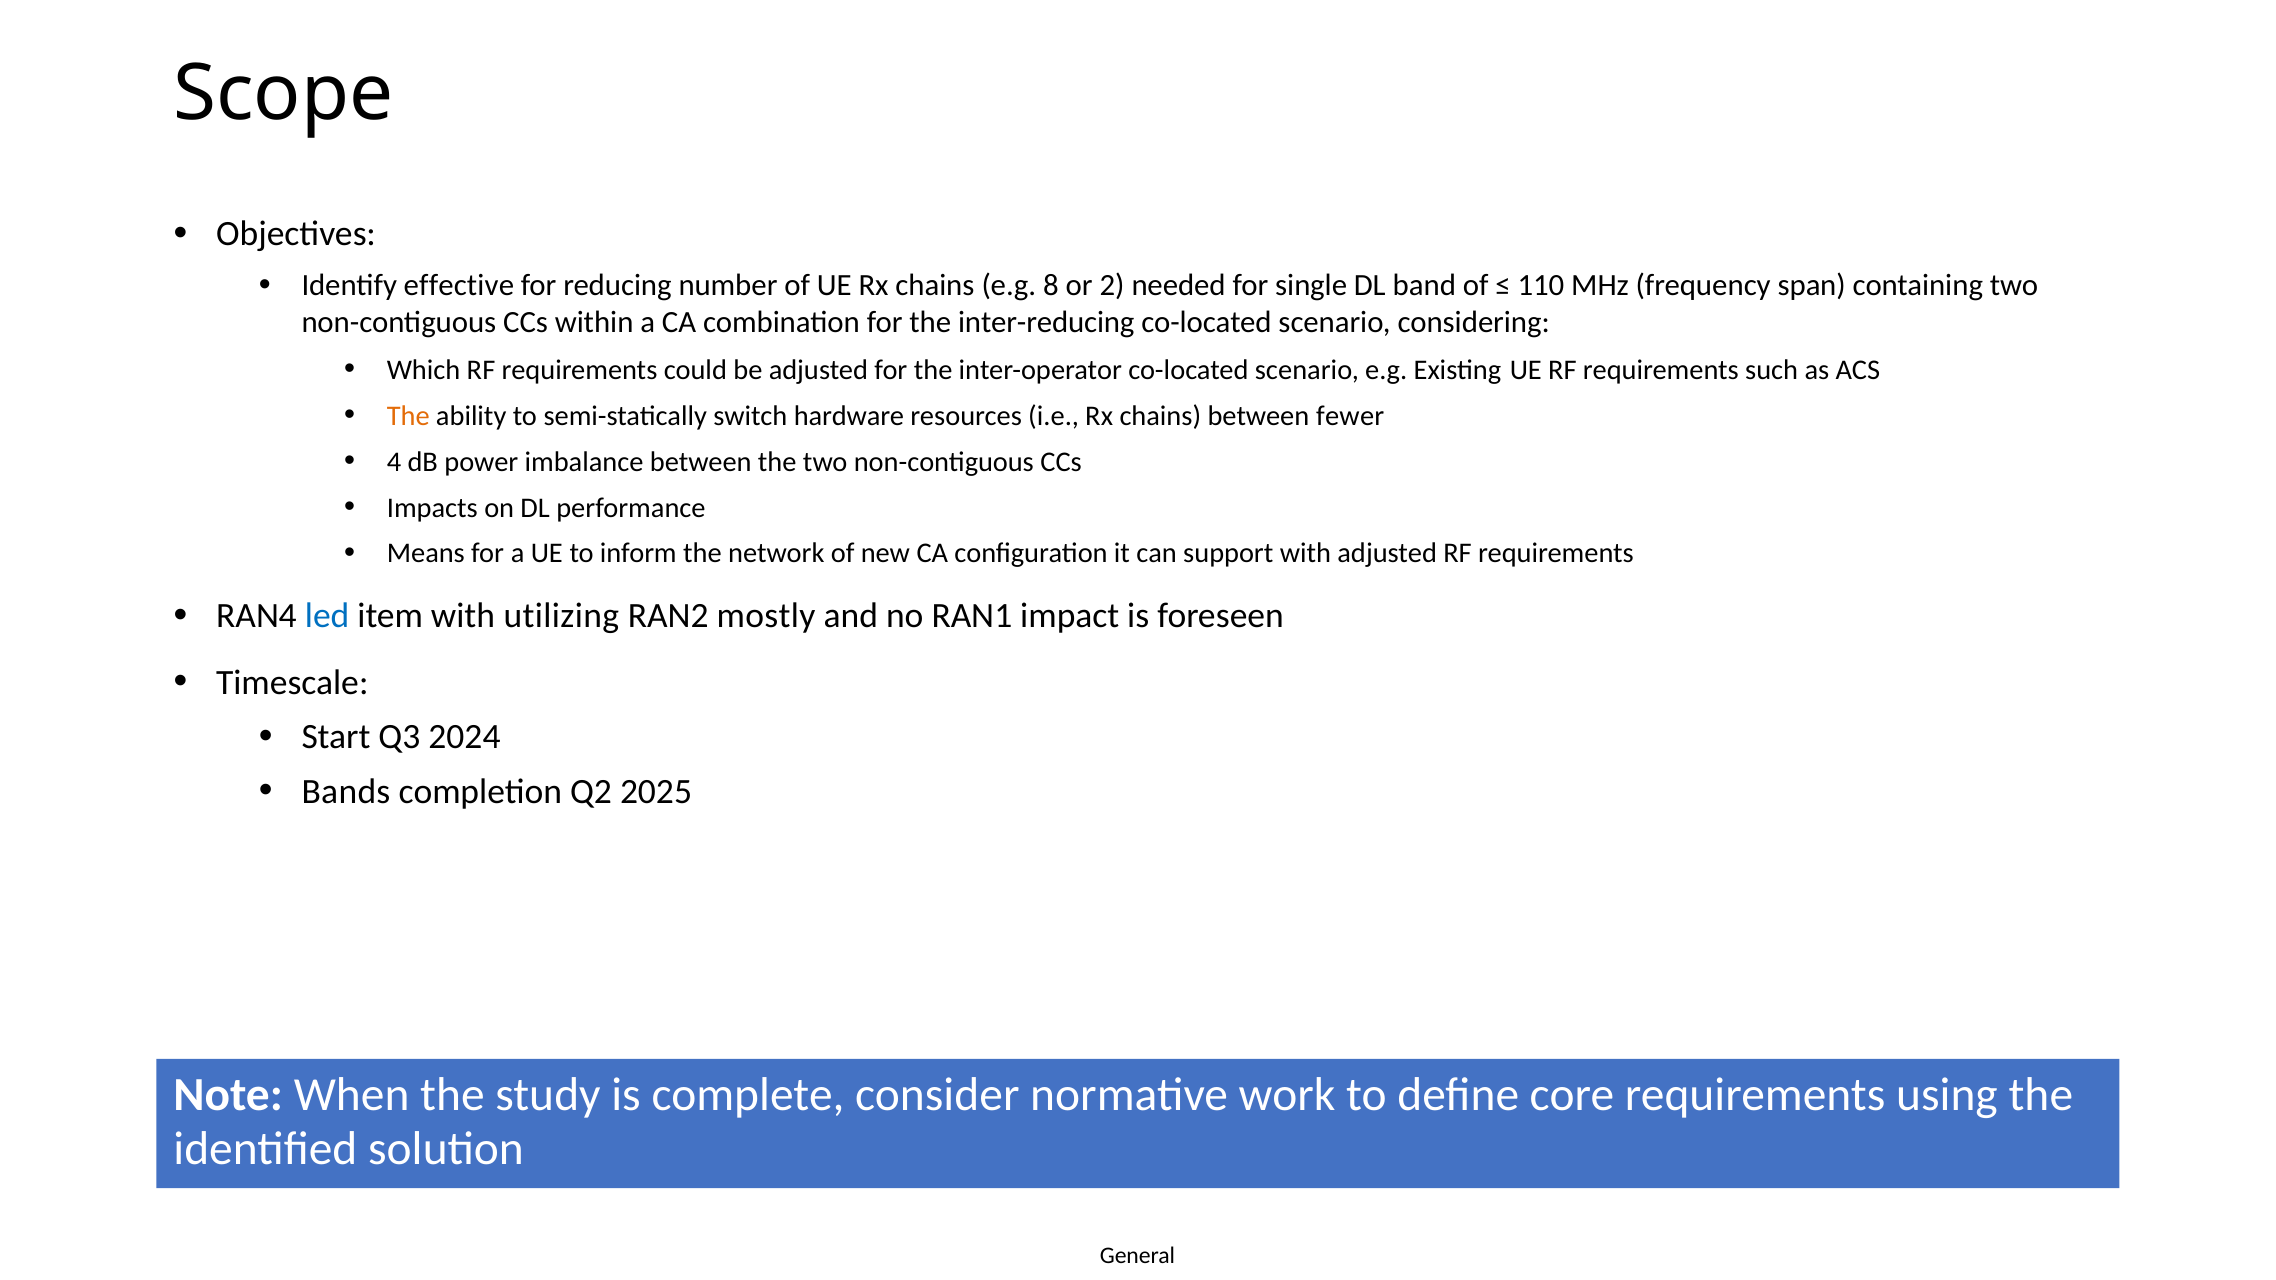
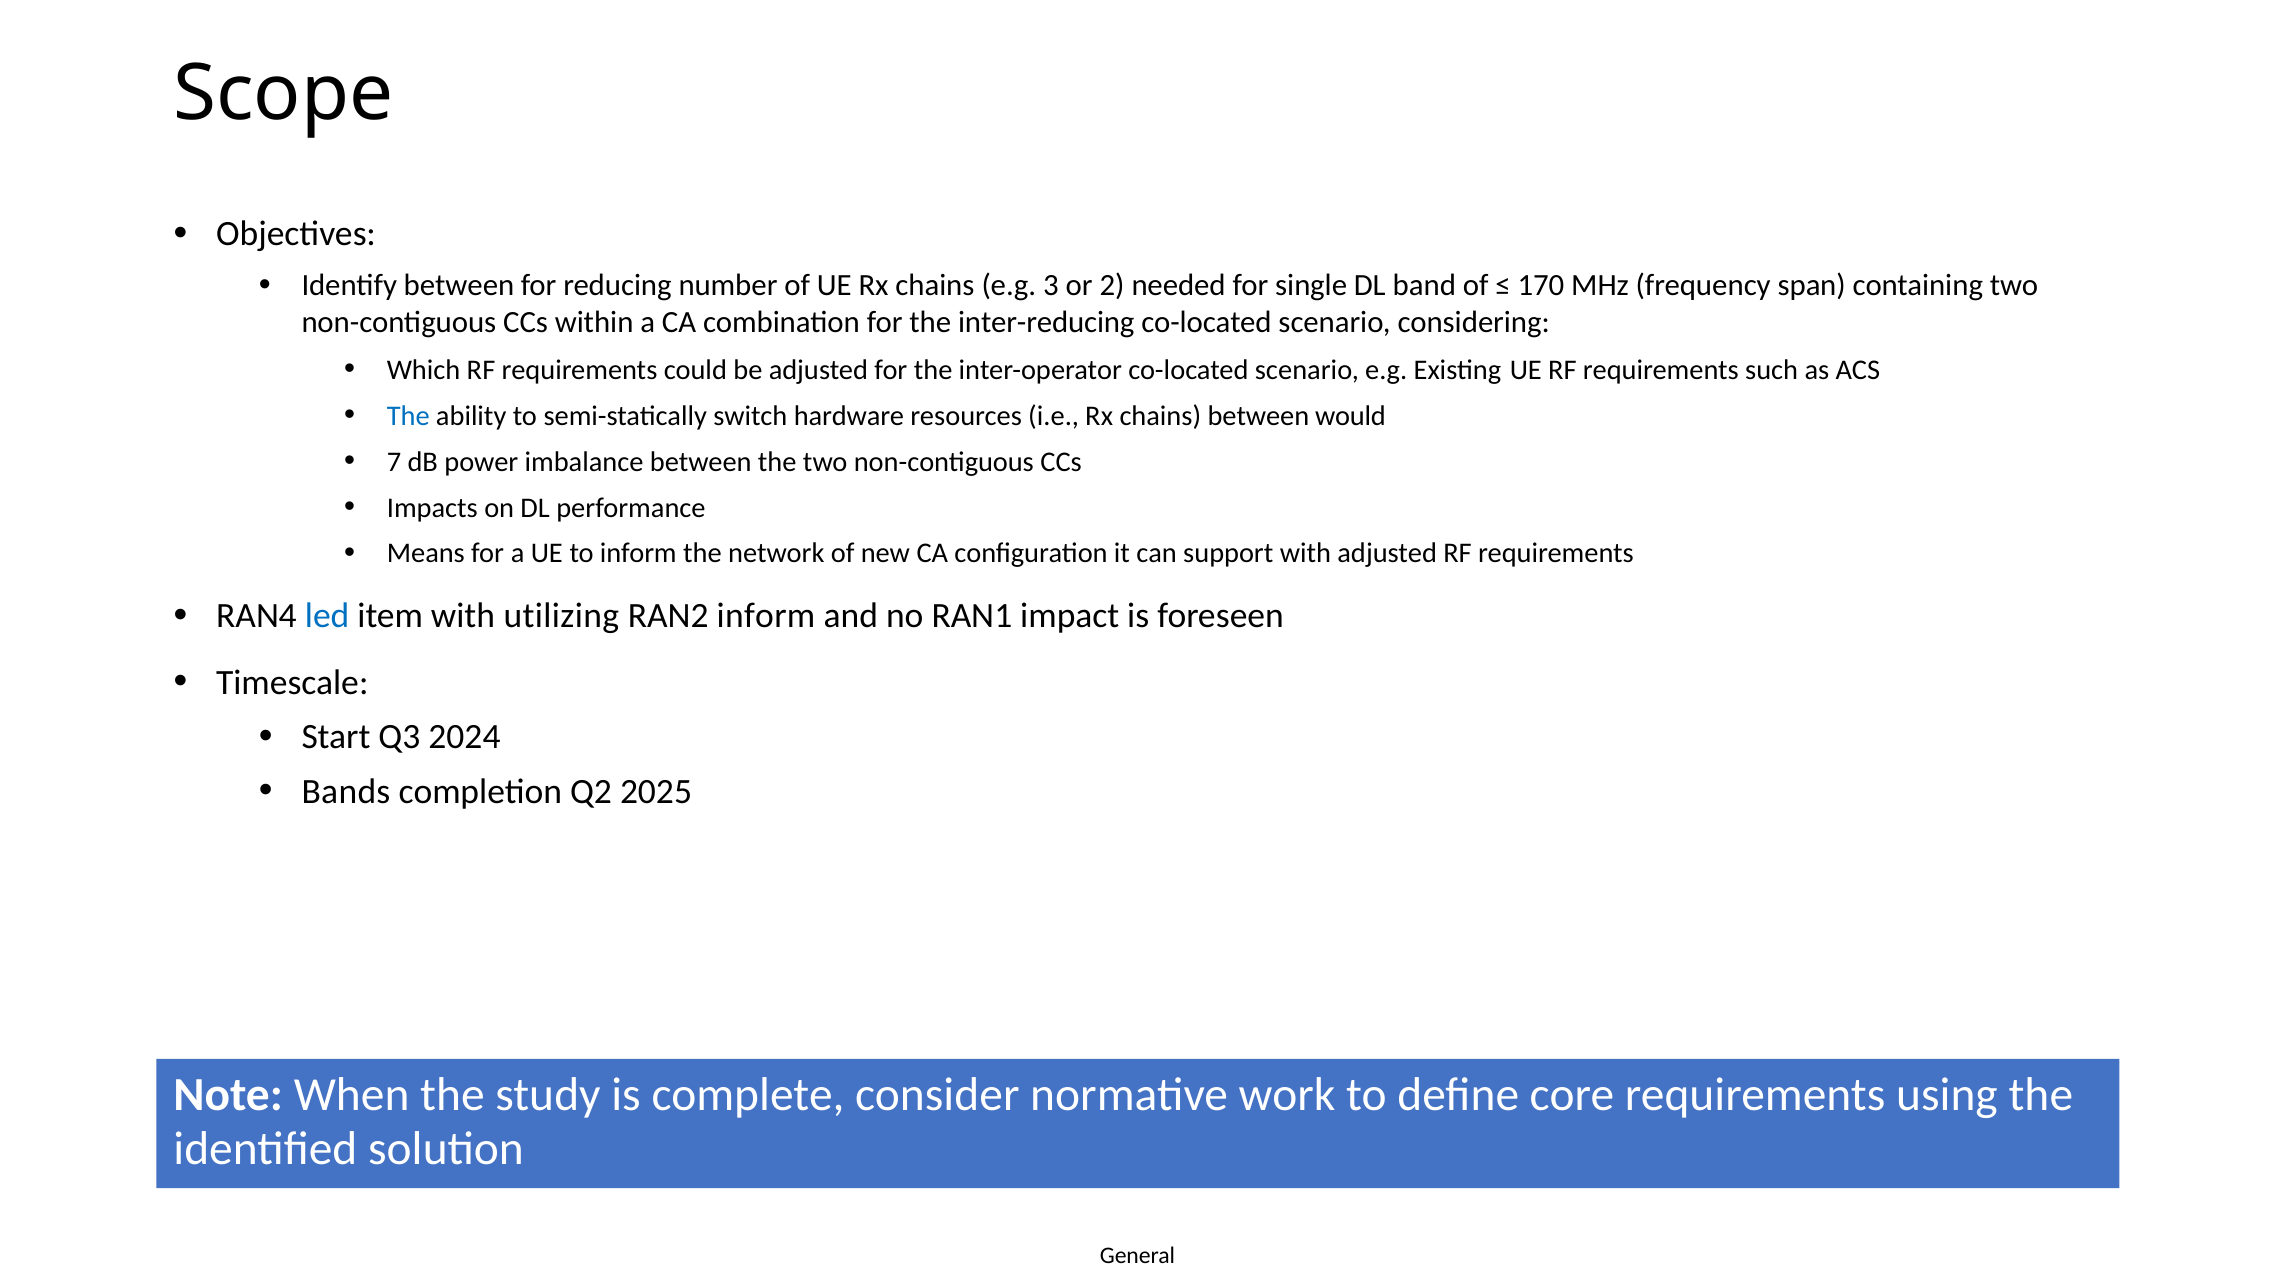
Identify effective: effective -> between
8: 8 -> 3
110: 110 -> 170
The at (408, 416) colour: orange -> blue
fewer: fewer -> would
4: 4 -> 7
RAN2 mostly: mostly -> inform
